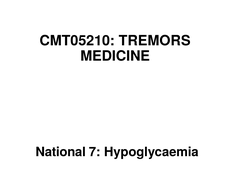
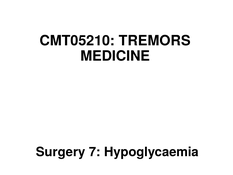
National: National -> Surgery
